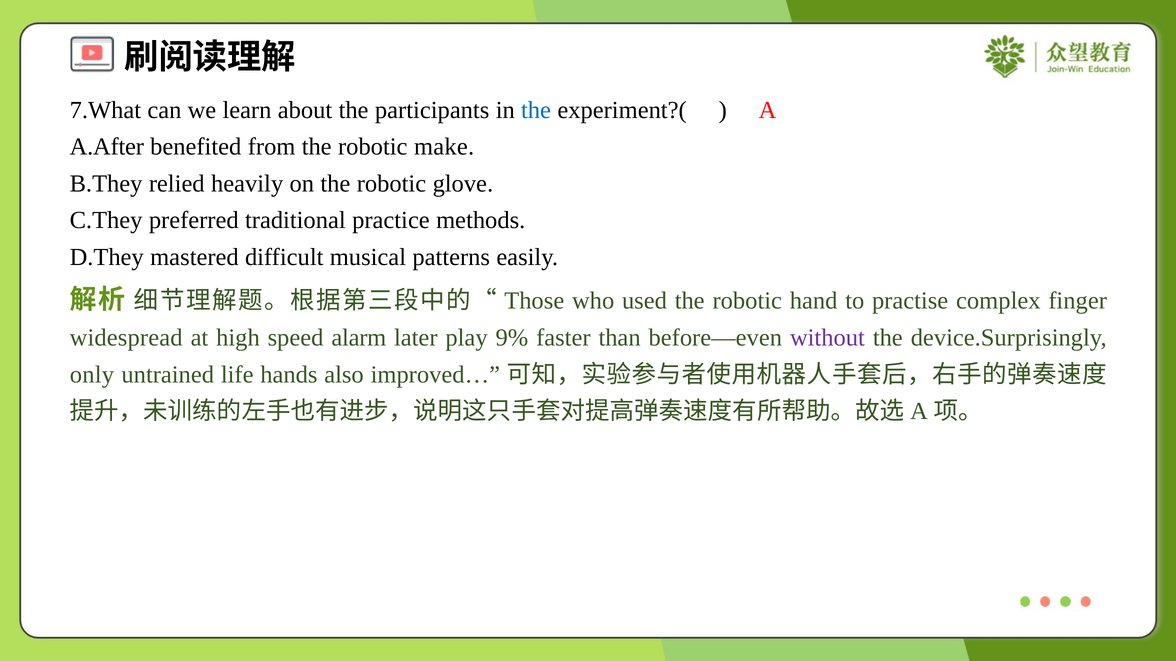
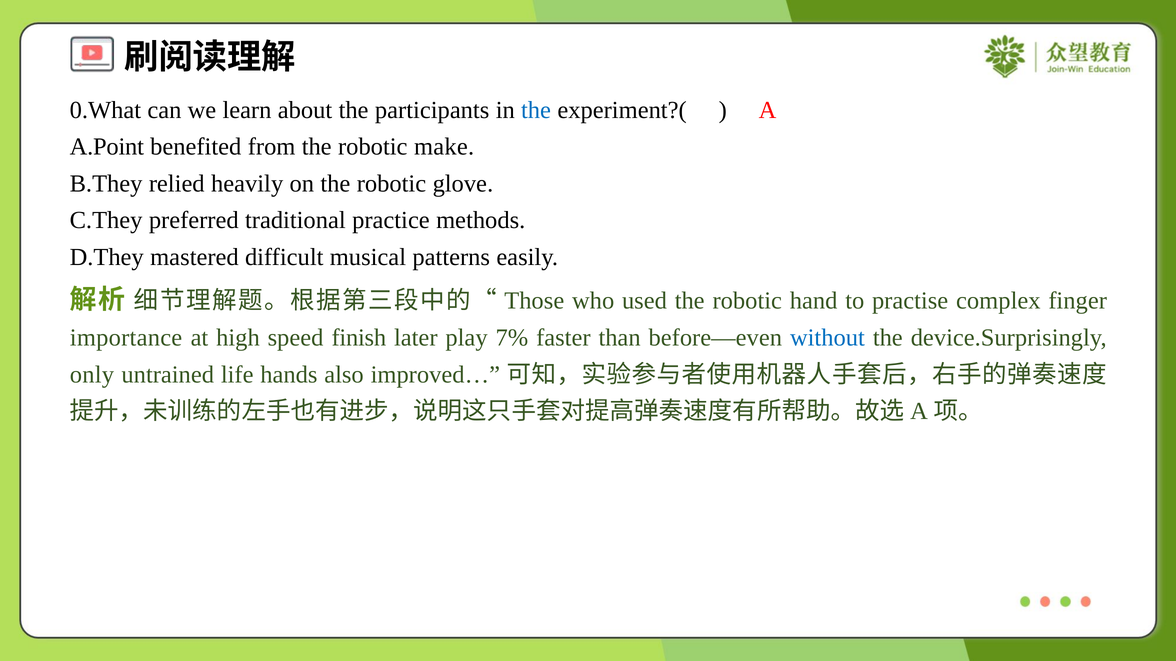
7.What: 7.What -> 0.What
A.After: A.After -> A.Point
widespread: widespread -> importance
alarm: alarm -> finish
9%: 9% -> 7%
without colour: purple -> blue
